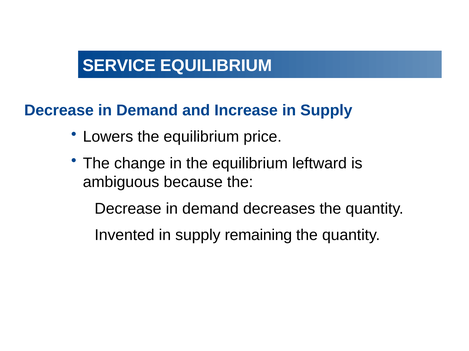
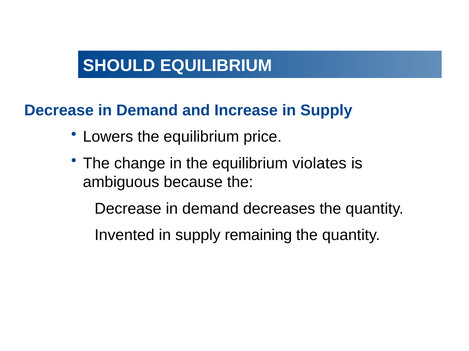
SERVICE: SERVICE -> SHOULD
leftward: leftward -> violates
